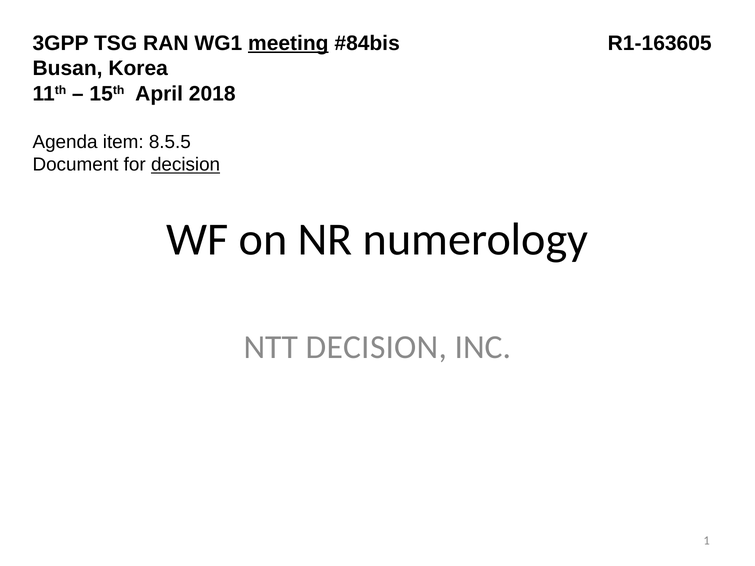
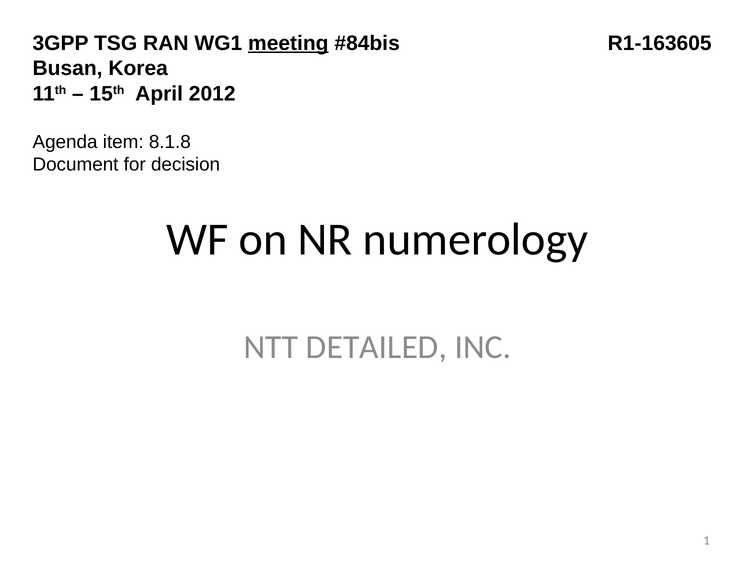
2018: 2018 -> 2012
8.5.5: 8.5.5 -> 8.1.8
decision at (186, 165) underline: present -> none
NTT DECISION: DECISION -> DETAILED
